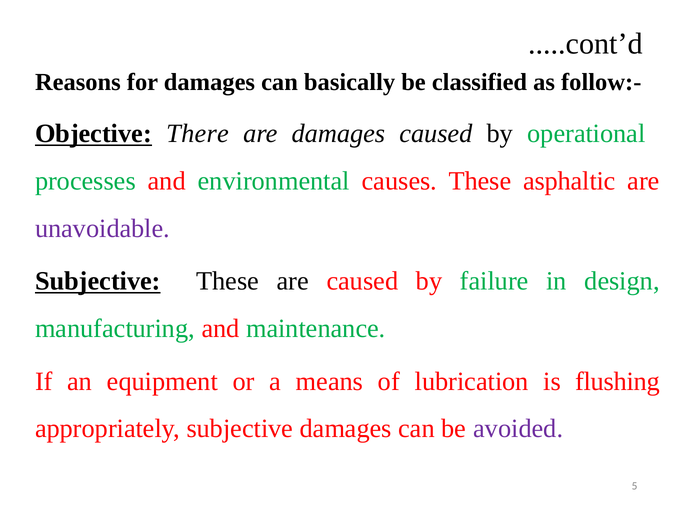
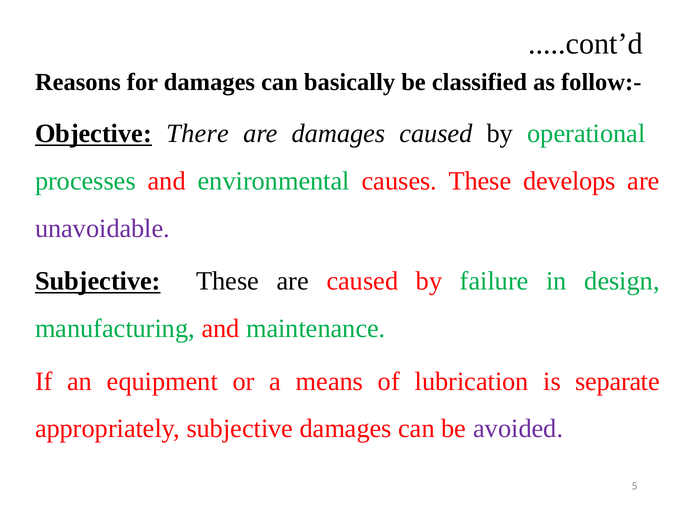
asphaltic: asphaltic -> develops
flushing: flushing -> separate
